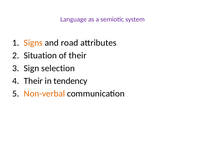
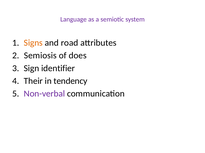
Situation: Situation -> Semiosis
of their: their -> does
selection: selection -> identifier
Non-verbal colour: orange -> purple
